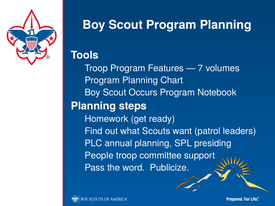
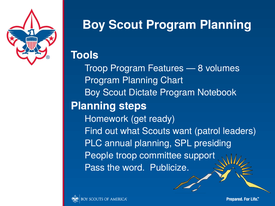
7: 7 -> 8
Occurs: Occurs -> Dictate
